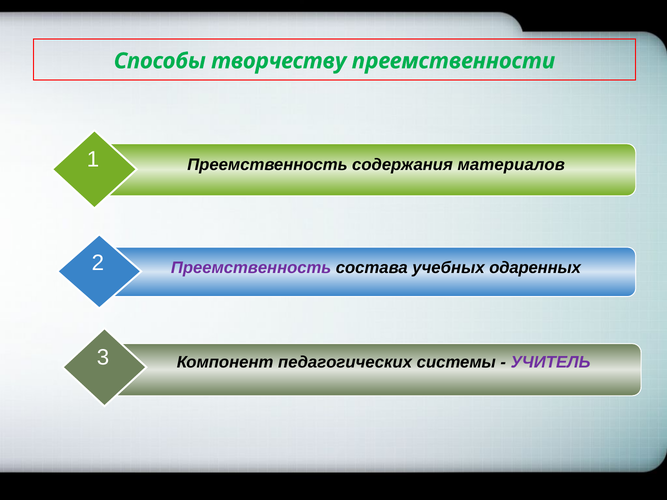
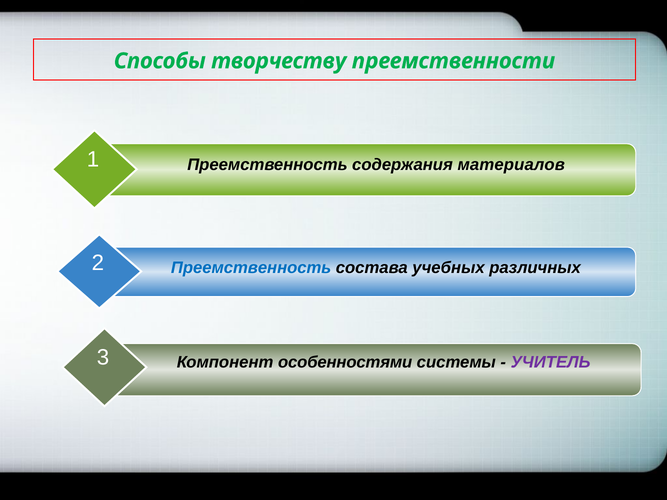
Преемственность at (251, 268) colour: purple -> blue
одаренных: одаренных -> различных
педагогических: педагогических -> особенностями
